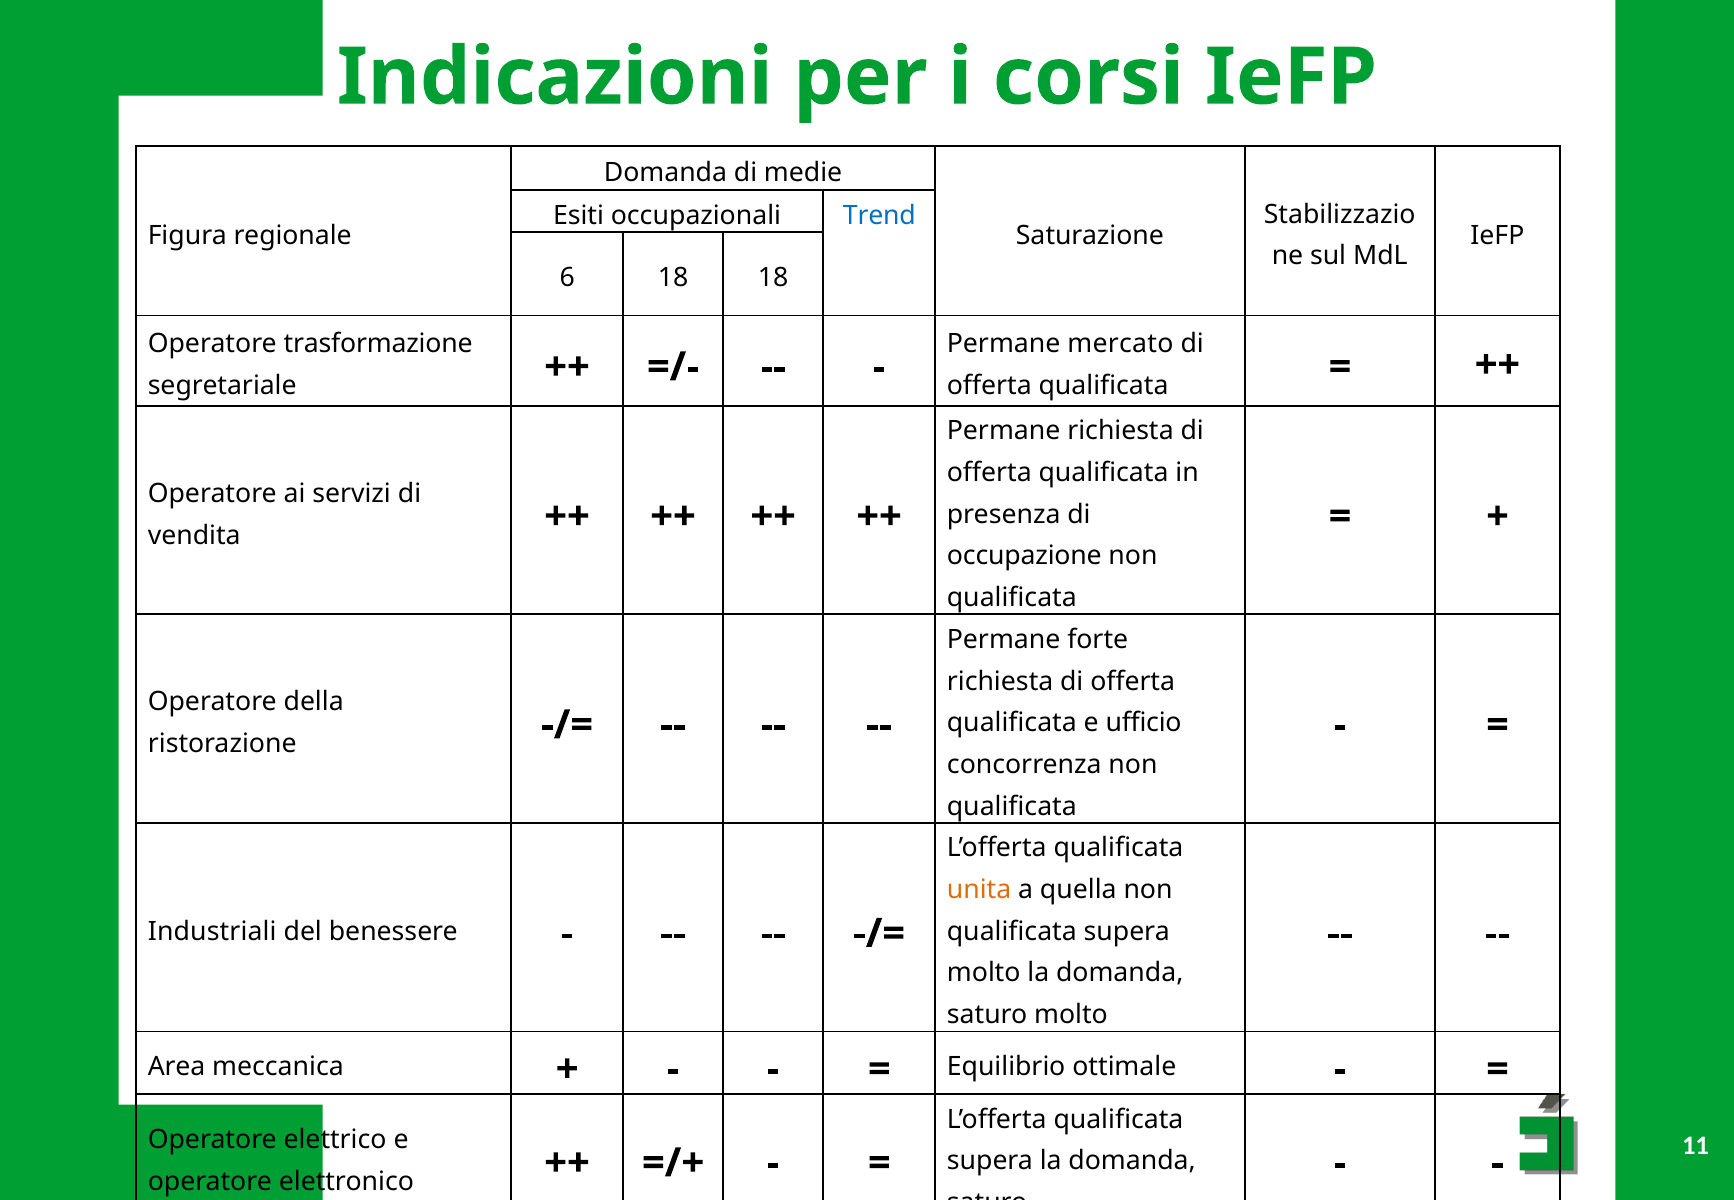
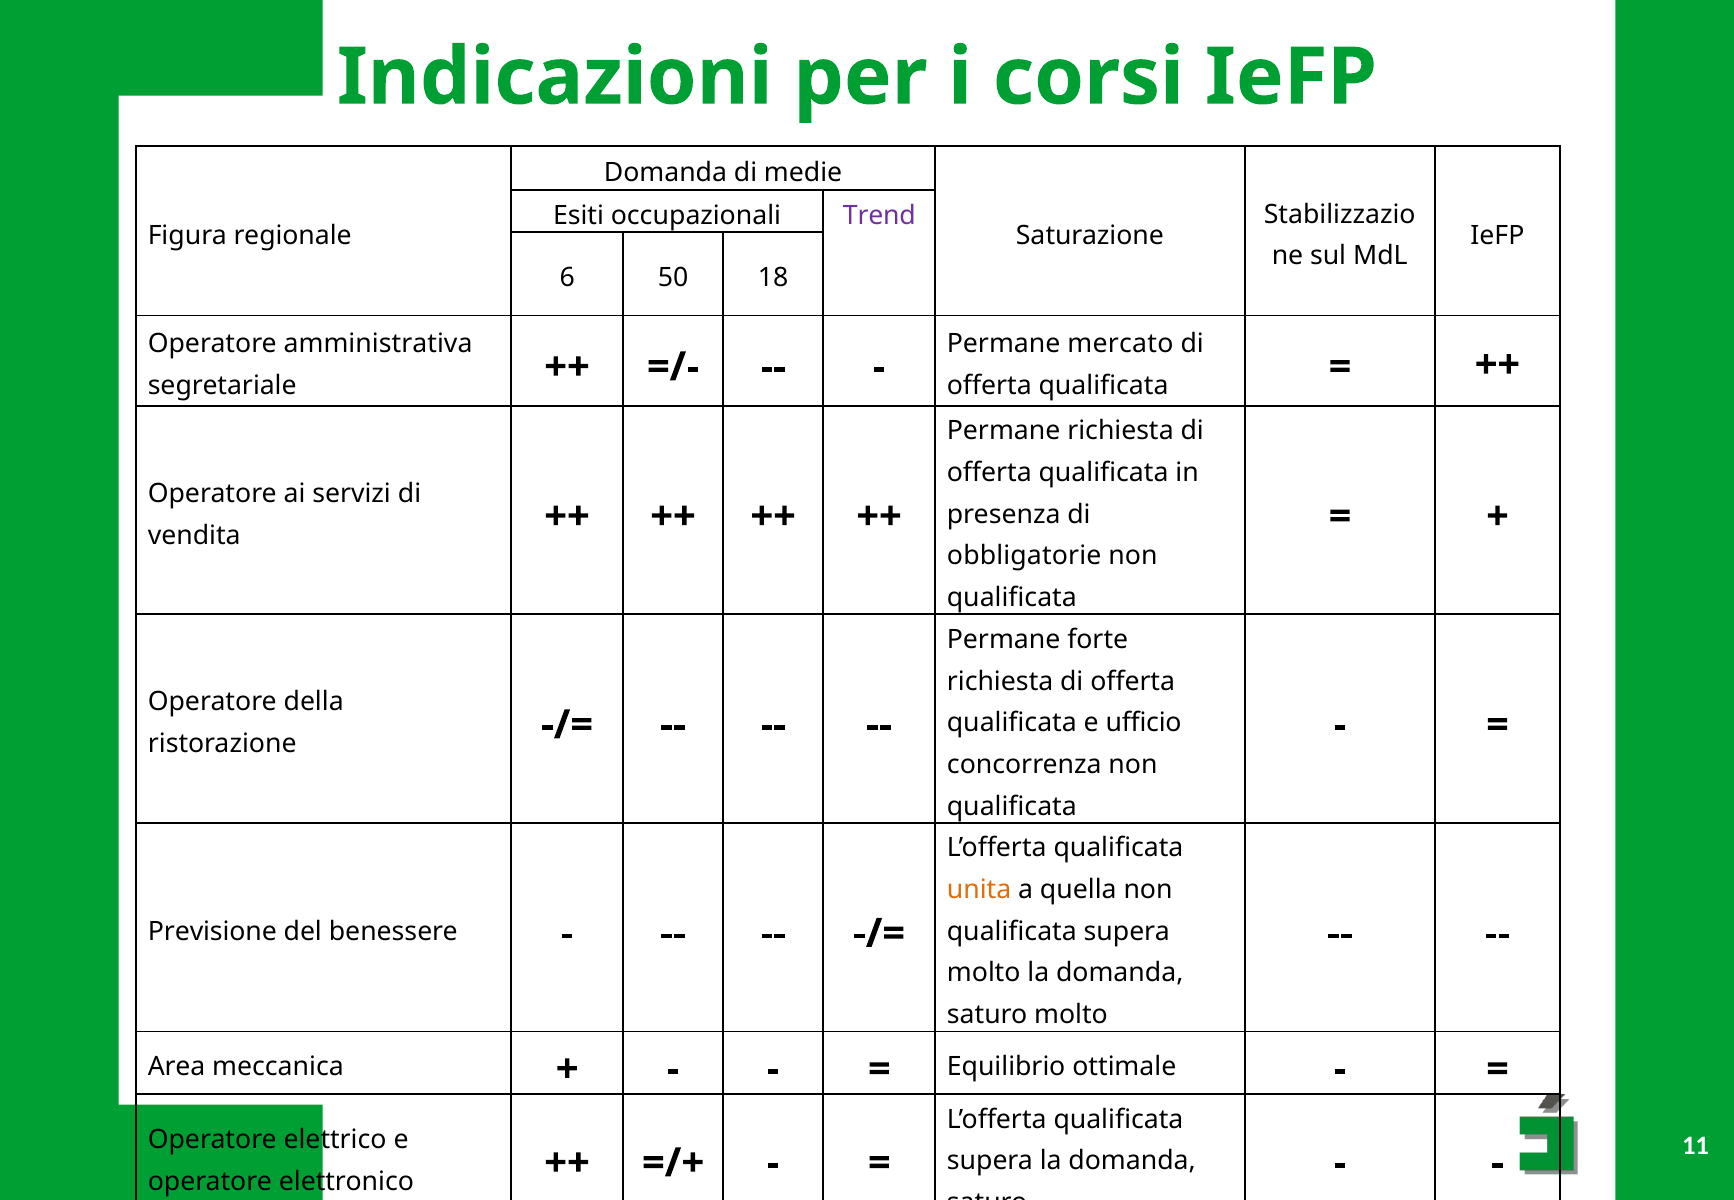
Trend colour: blue -> purple
6 18: 18 -> 50
Operatore trasformazione: trasformazione -> amministrativa
occupazione: occupazione -> obbligatorie
Industriali: Industriali -> Previsione
